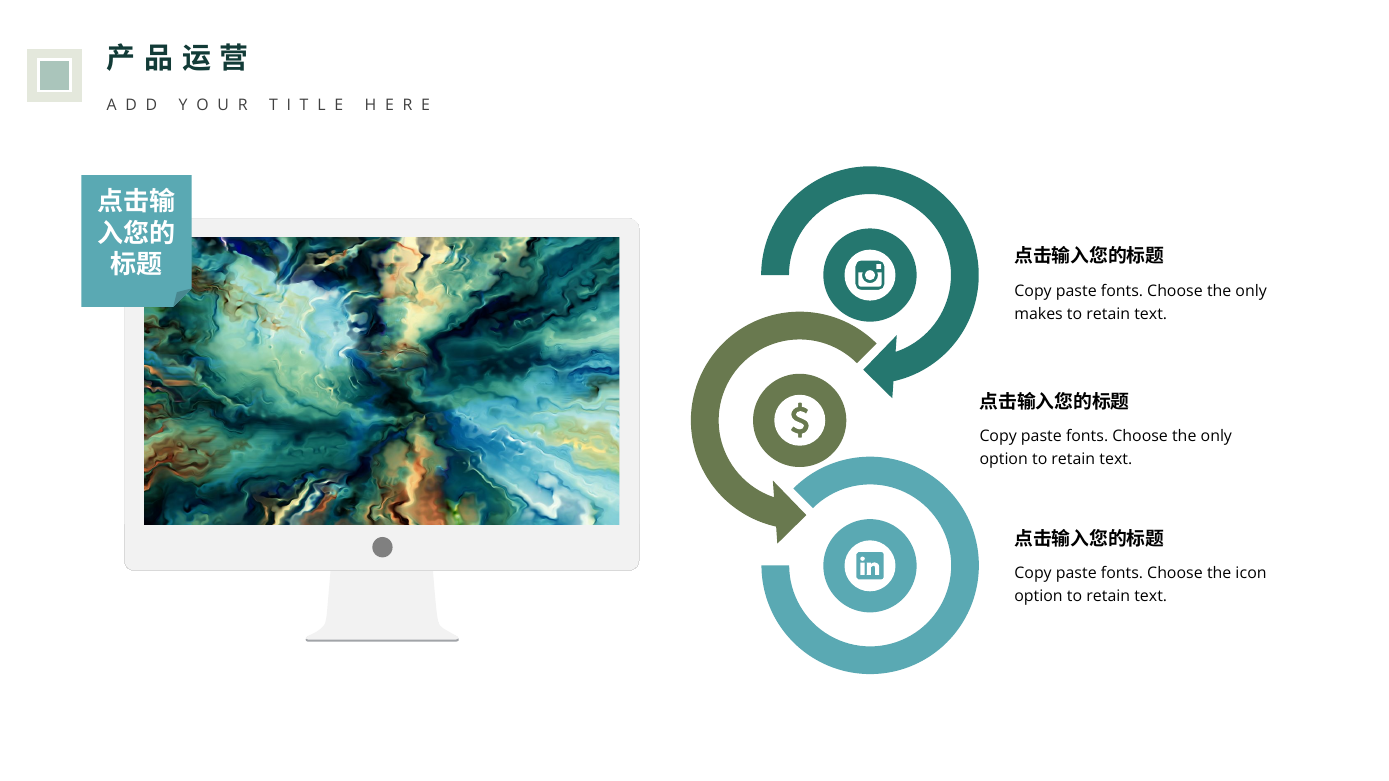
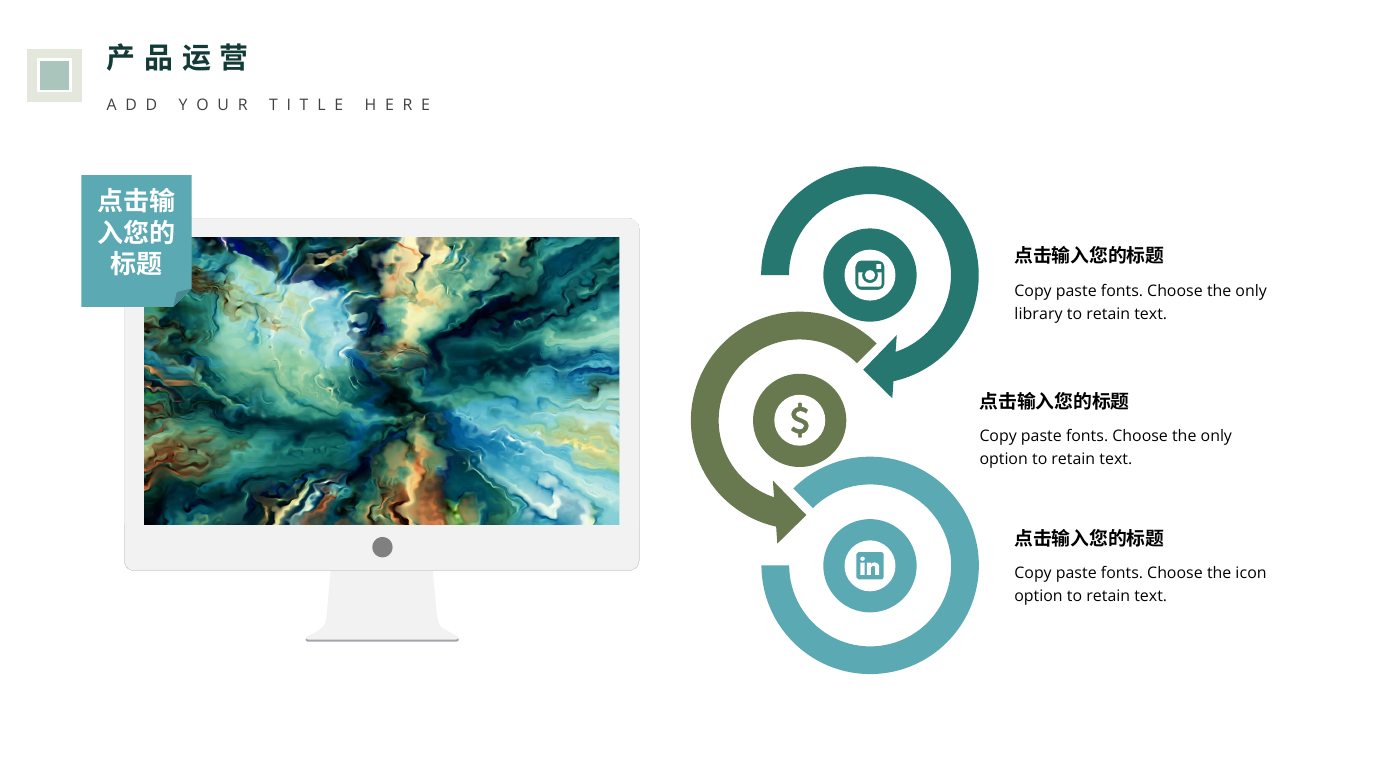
makes: makes -> library
